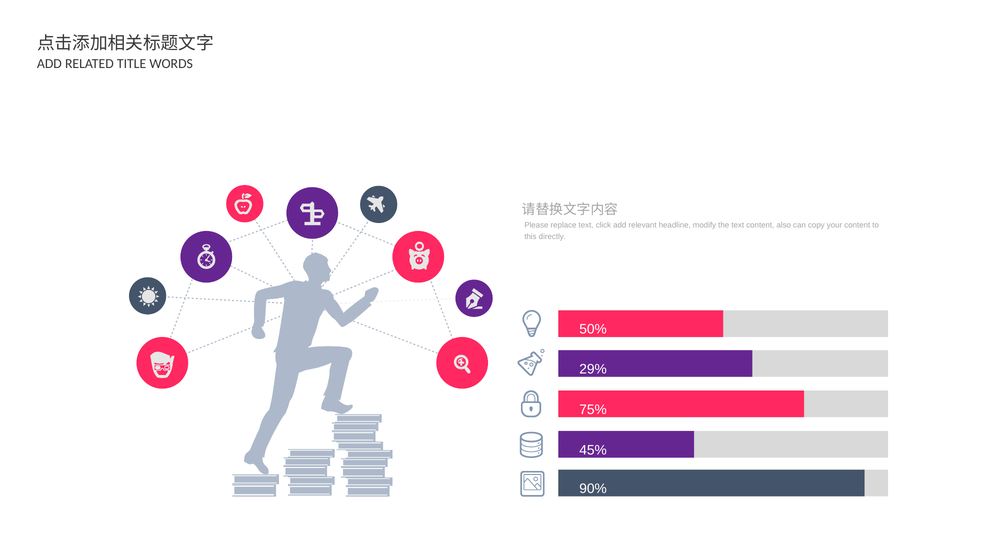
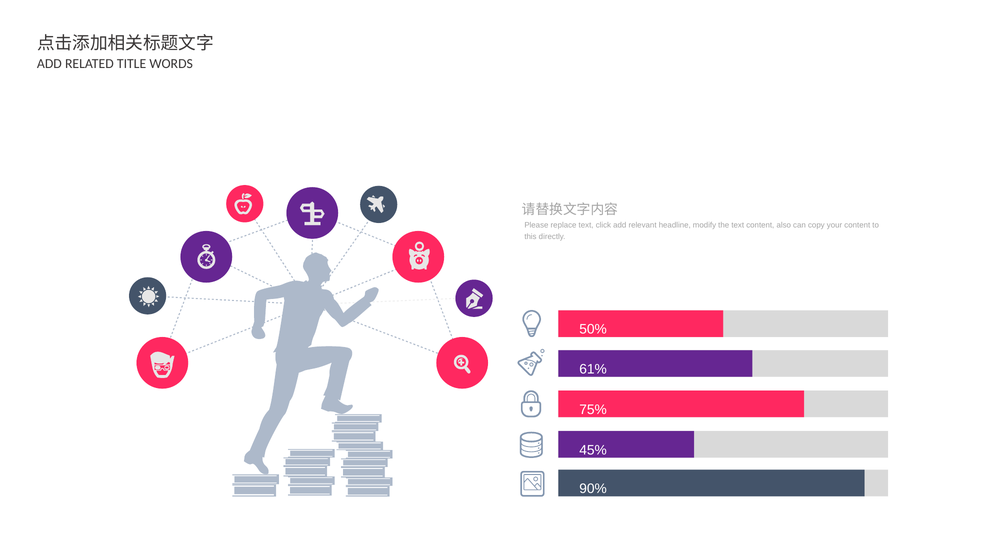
29%: 29% -> 61%
